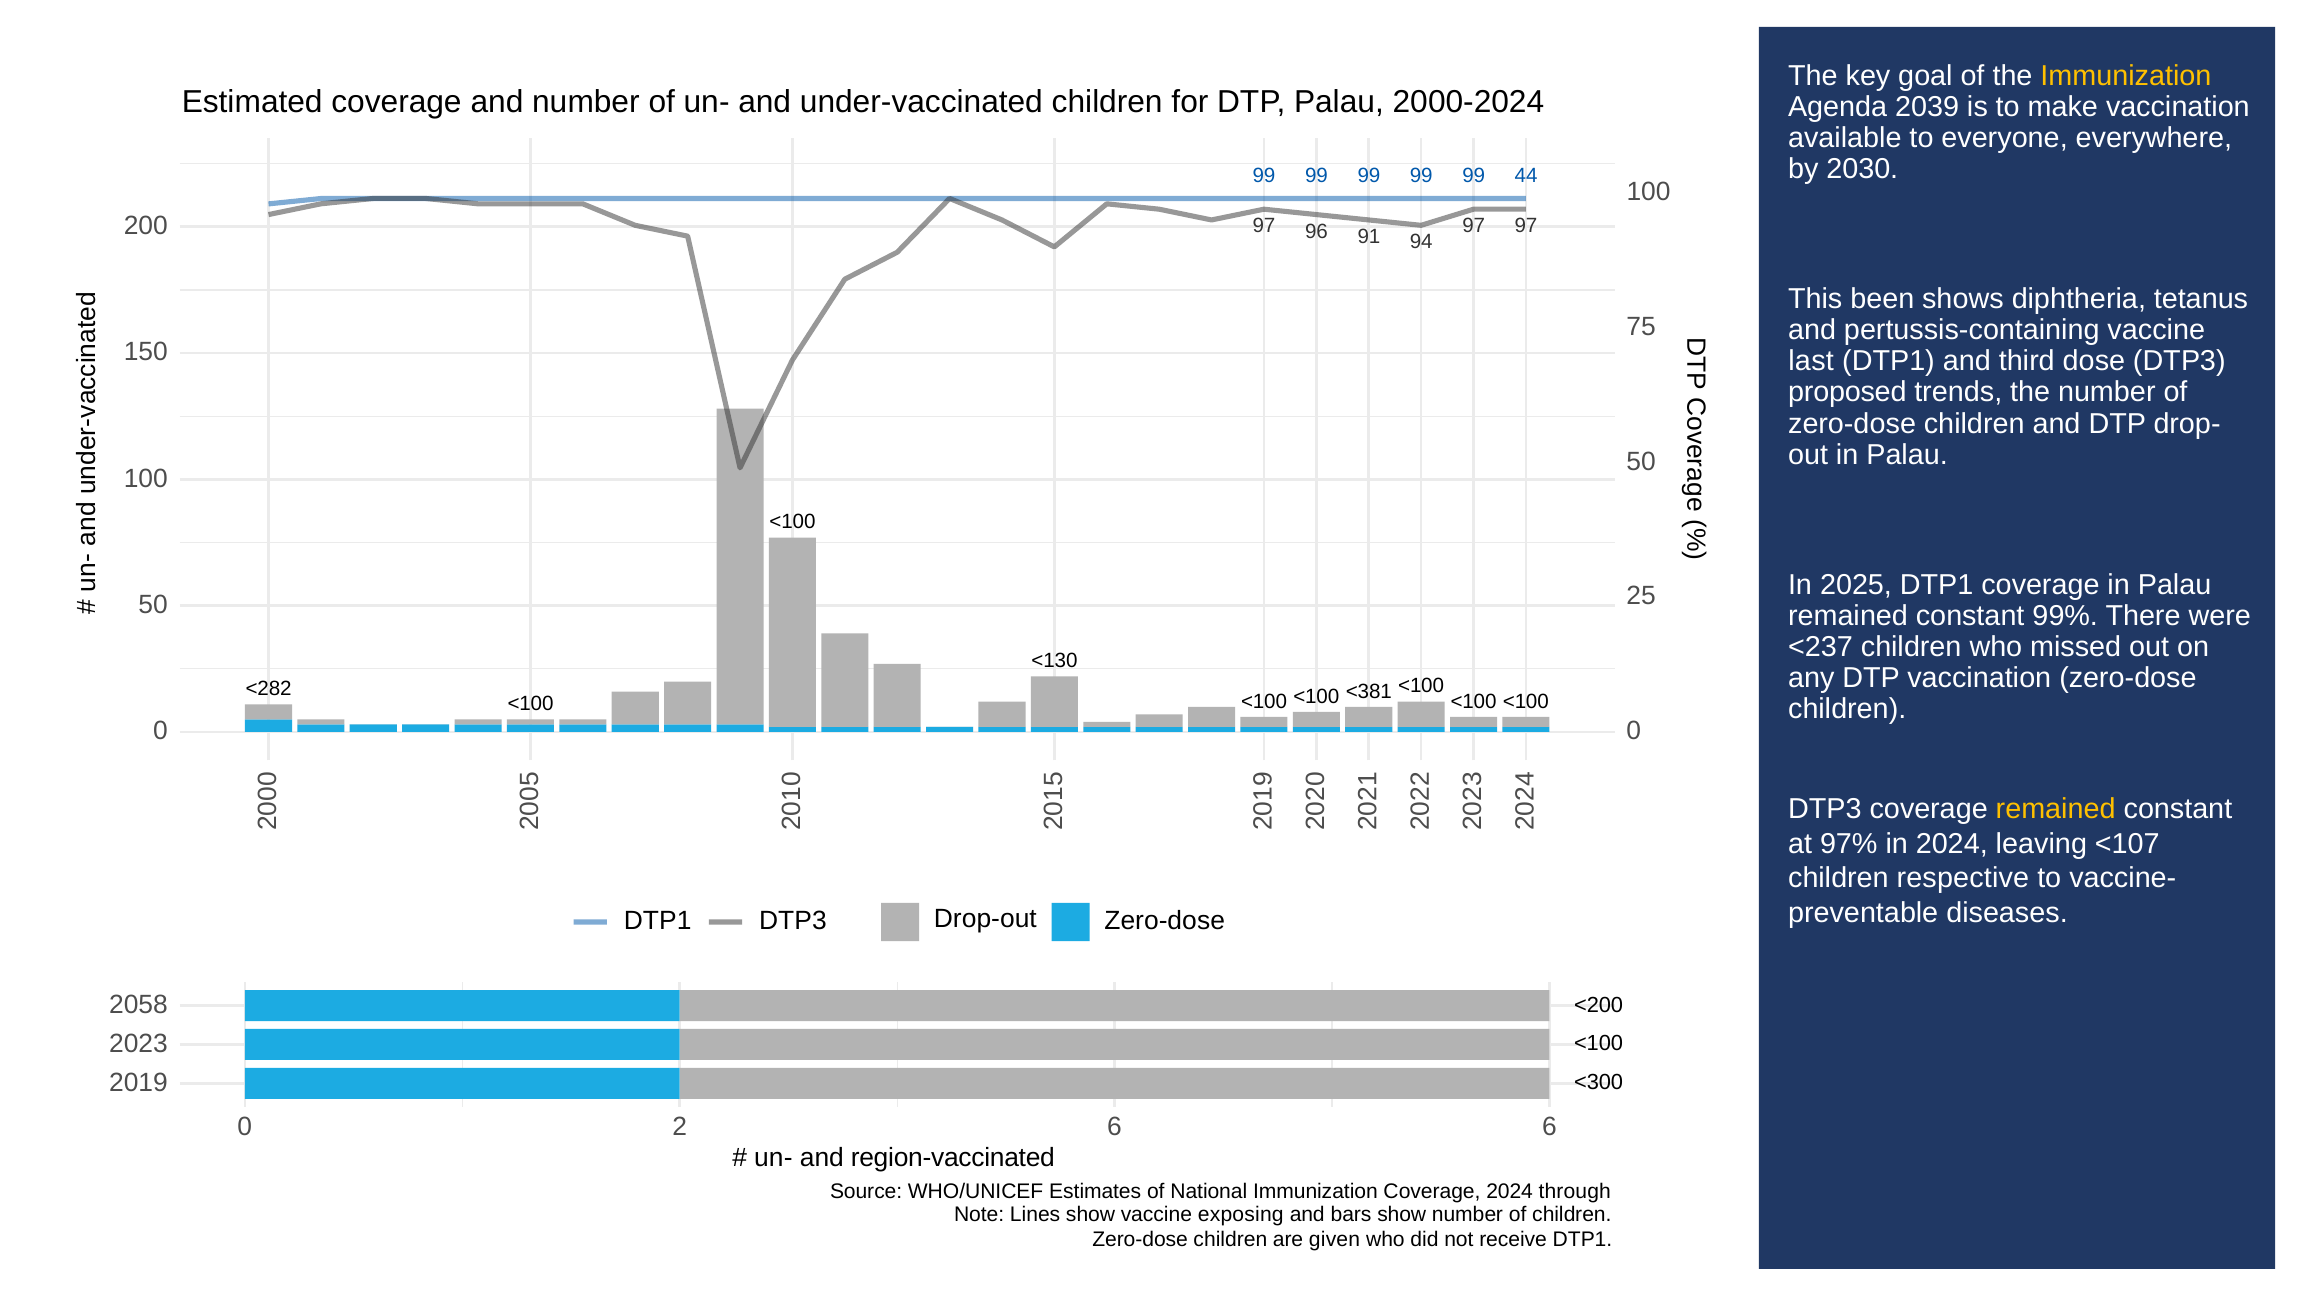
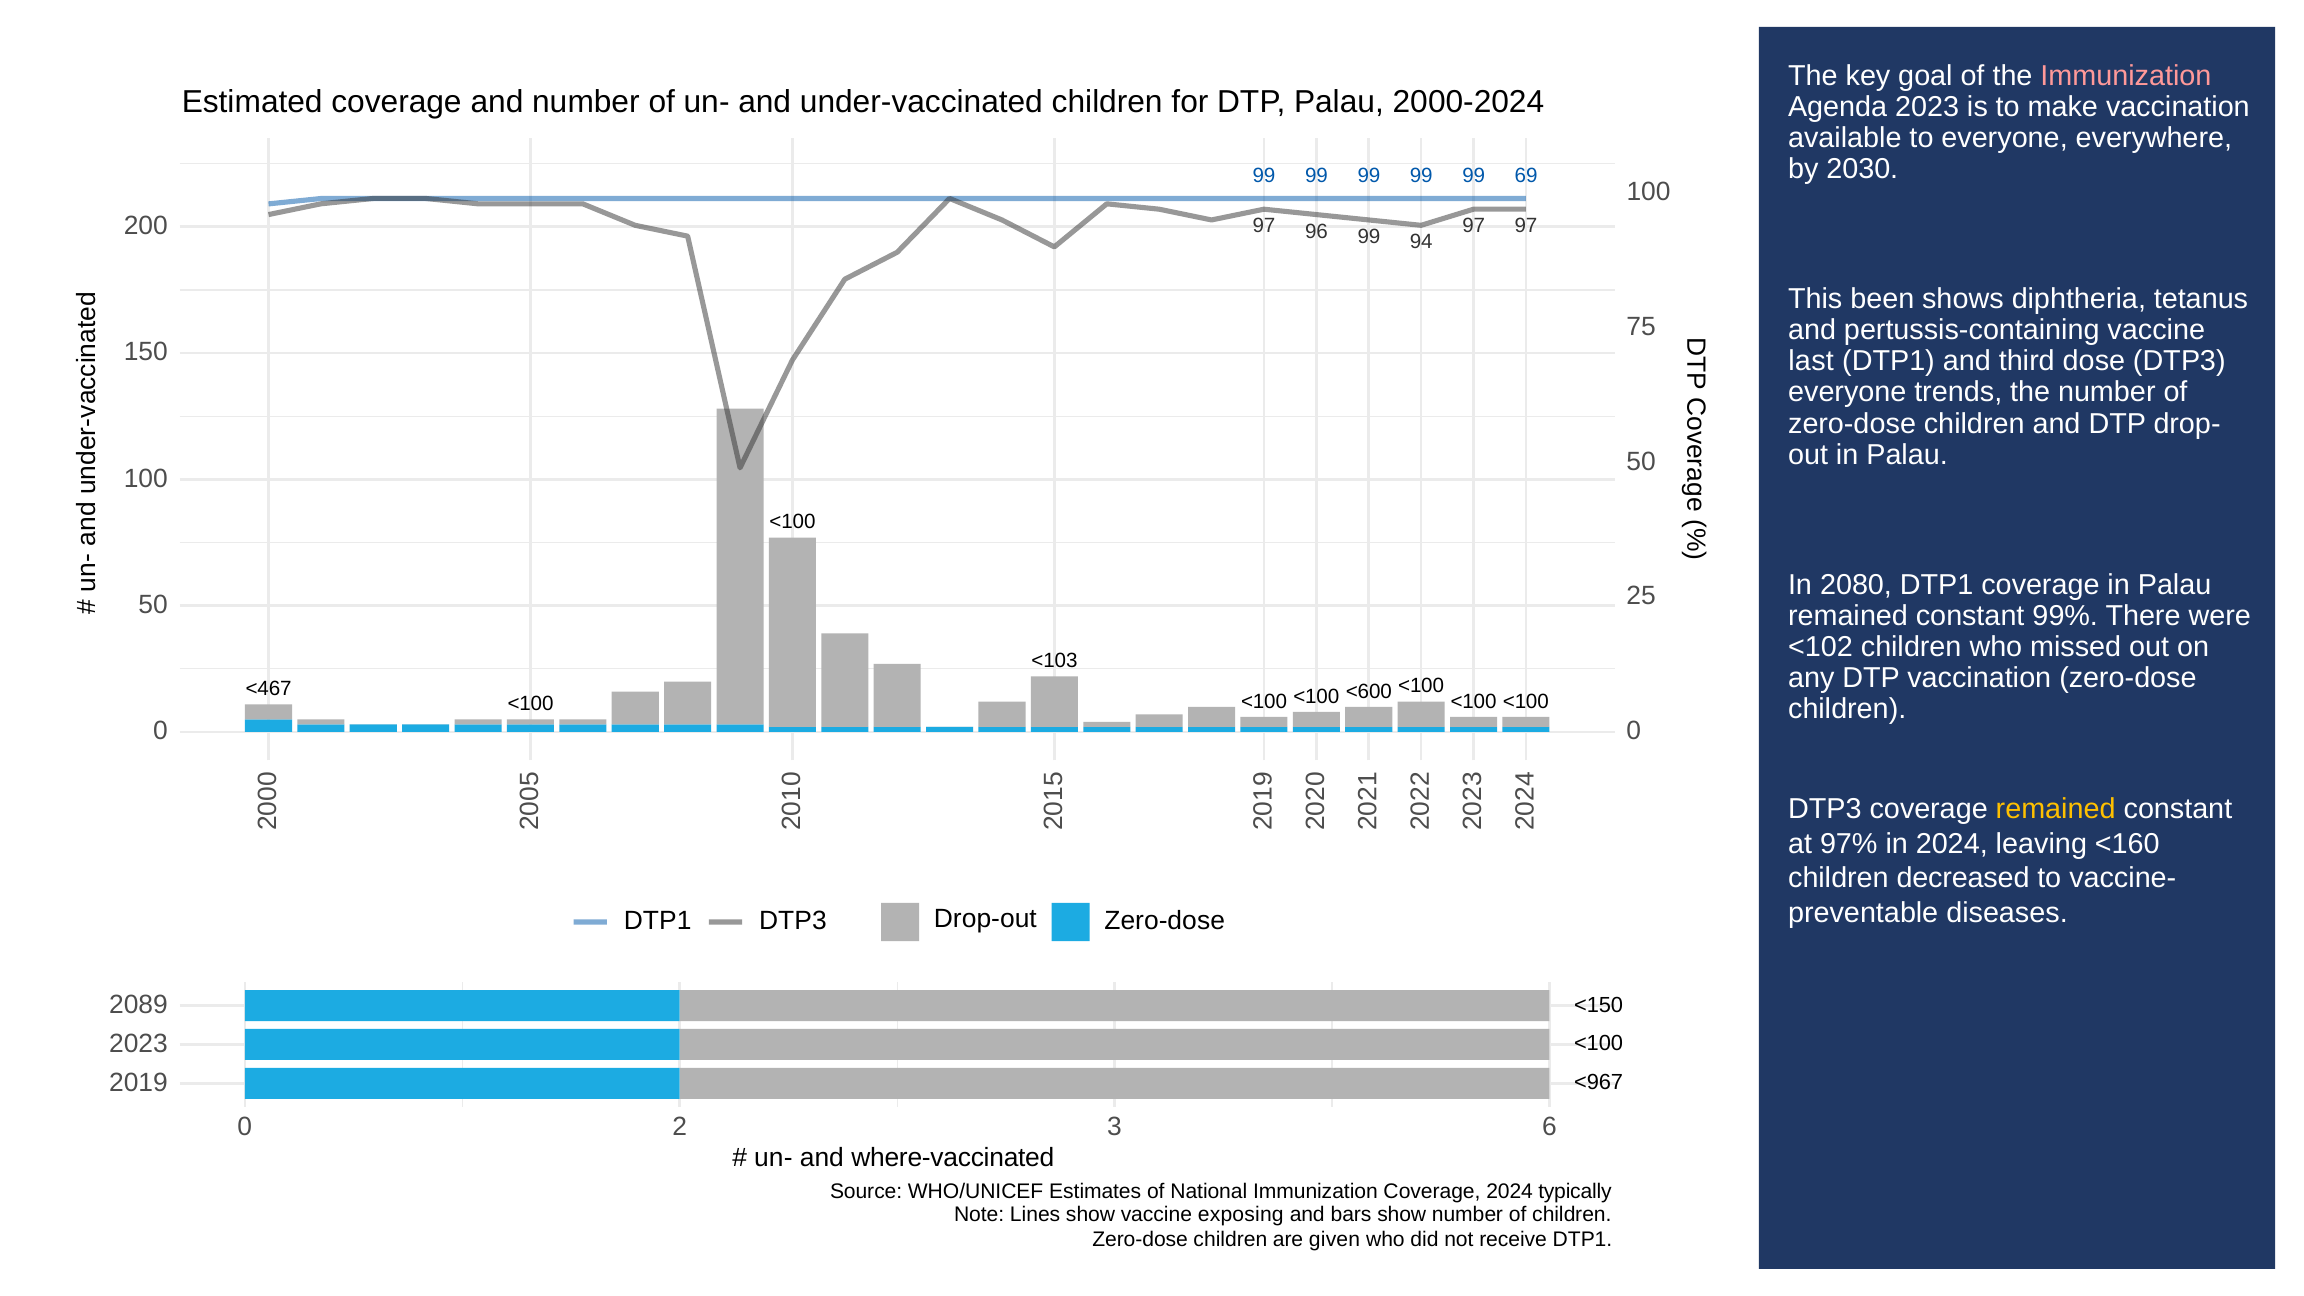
Immunization at (2126, 76) colour: yellow -> pink
Agenda 2039: 2039 -> 2023
44: 44 -> 69
96 91: 91 -> 99
proposed at (1847, 392): proposed -> everyone
2025: 2025 -> 2080
<237: <237 -> <102
<130: <130 -> <103
<282: <282 -> <467
<381: <381 -> <600
<107: <107 -> <160
respective: respective -> decreased
2058: 2058 -> 2089
<200: <200 -> <150
<300: <300 -> <967
6 at (1115, 1127): 6 -> 3
region-vaccinated: region-vaccinated -> where-vaccinated
through: through -> typically
